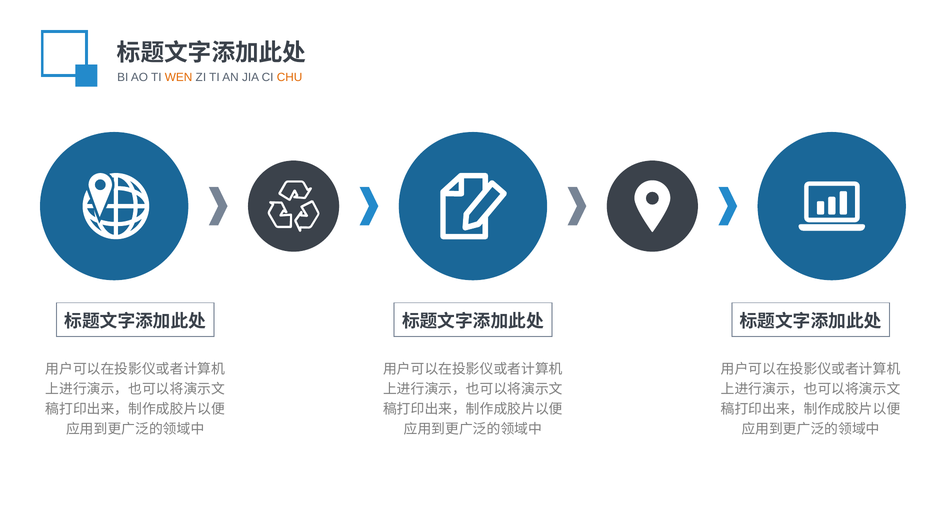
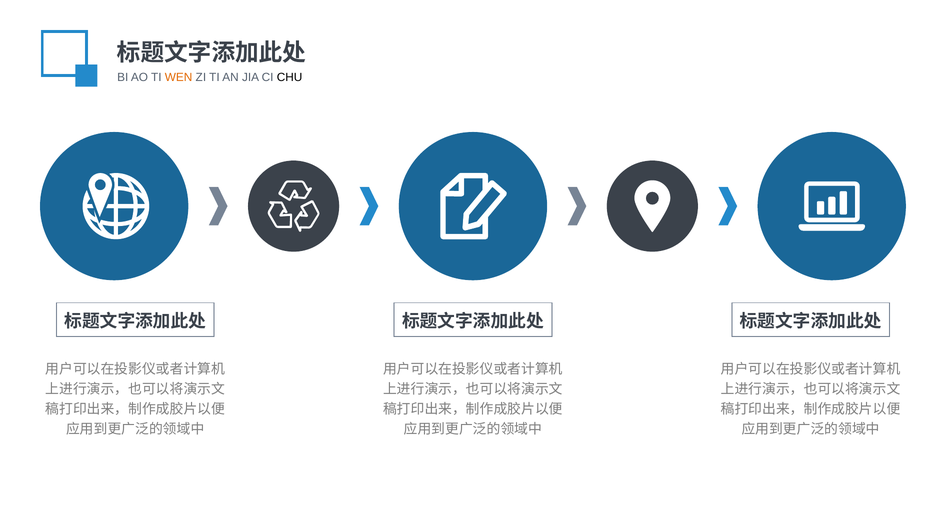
CHU colour: orange -> black
